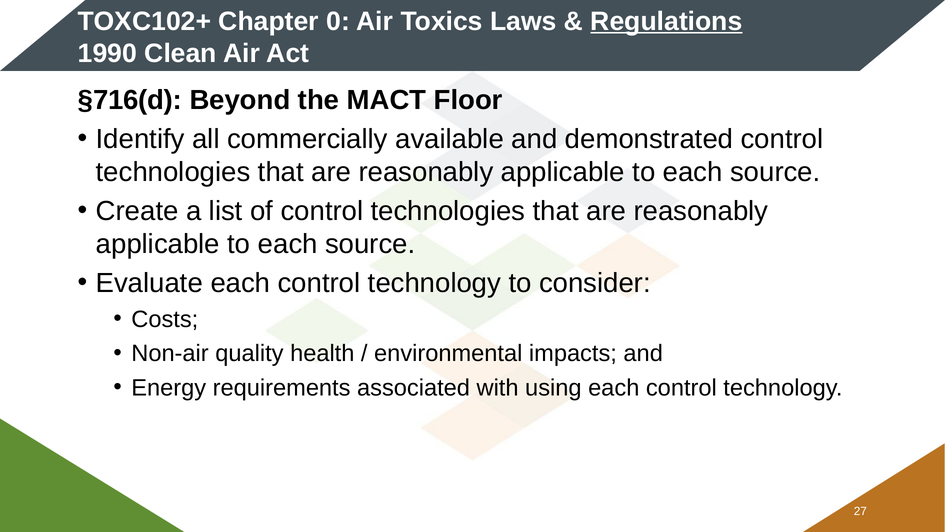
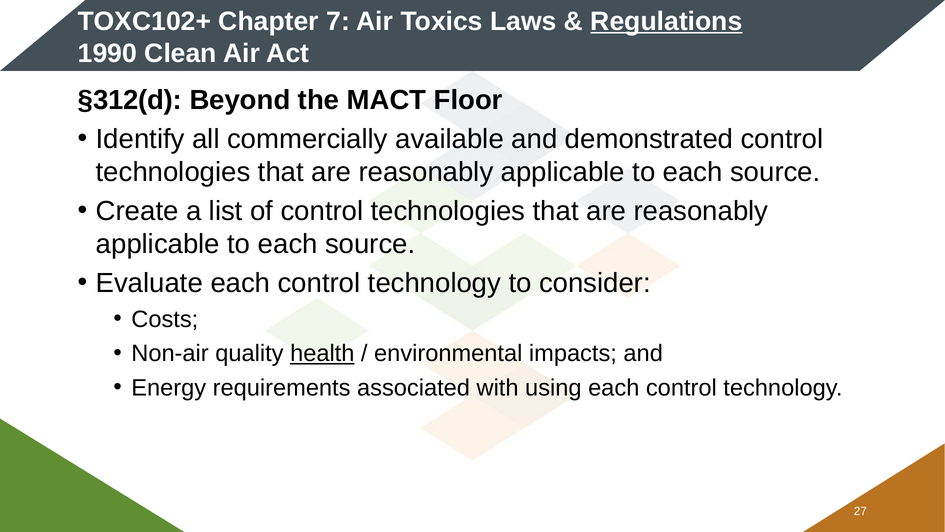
0: 0 -> 7
§716(d: §716(d -> §312(d
health underline: none -> present
